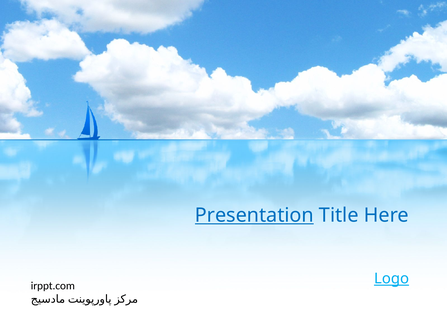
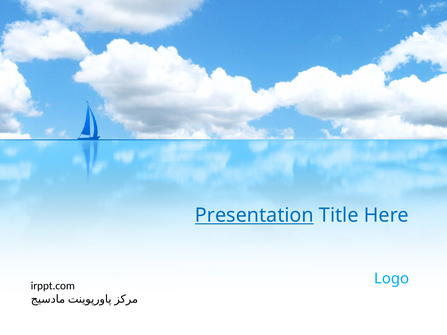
Logo underline: present -> none
